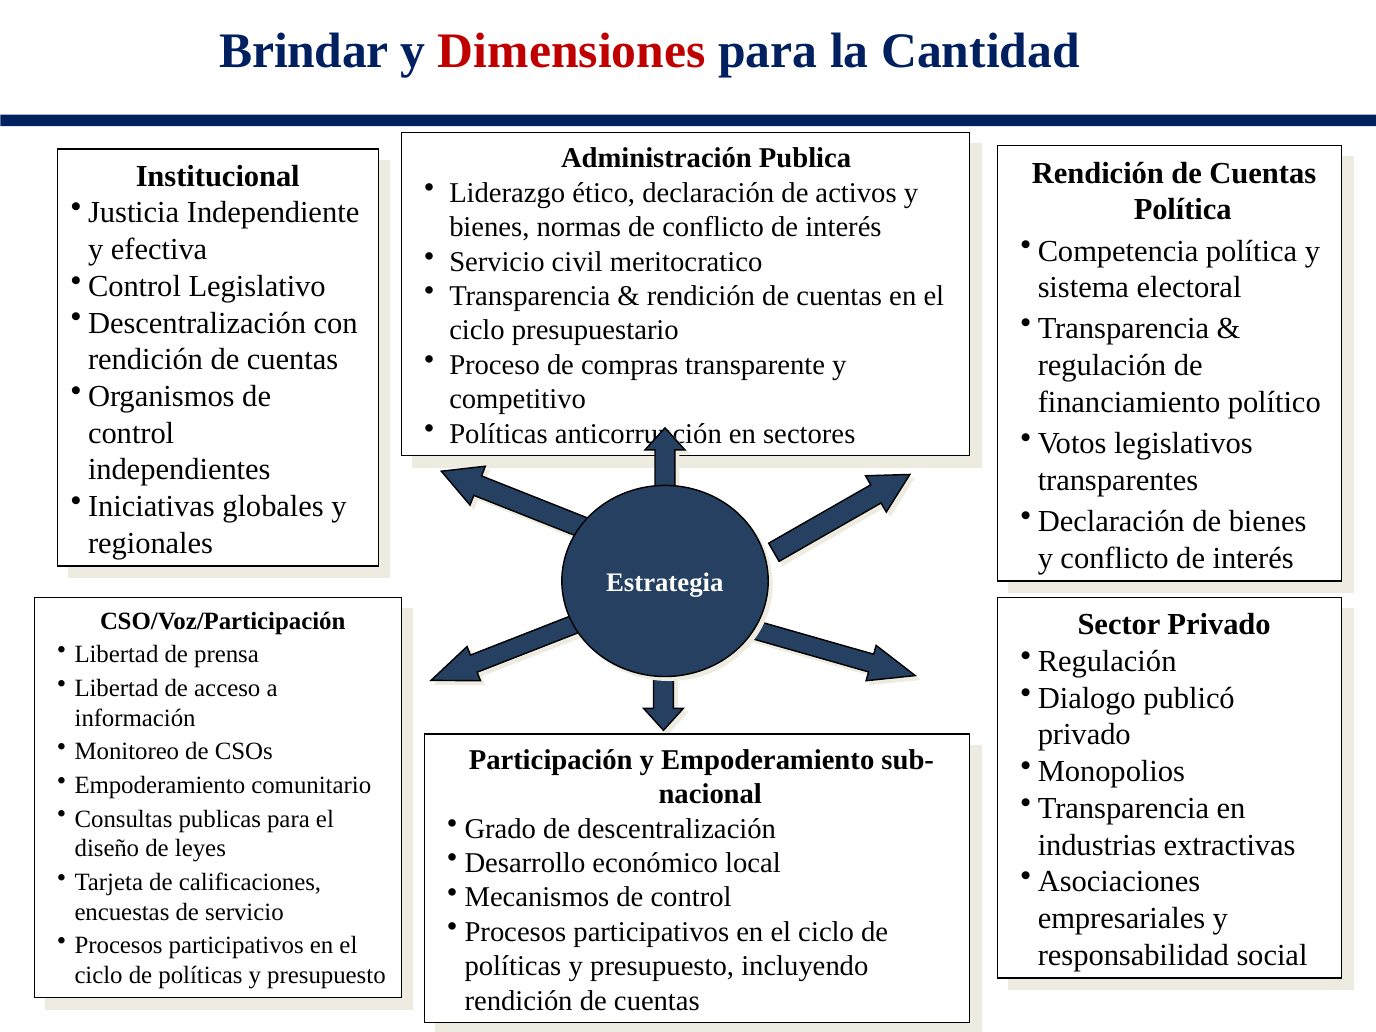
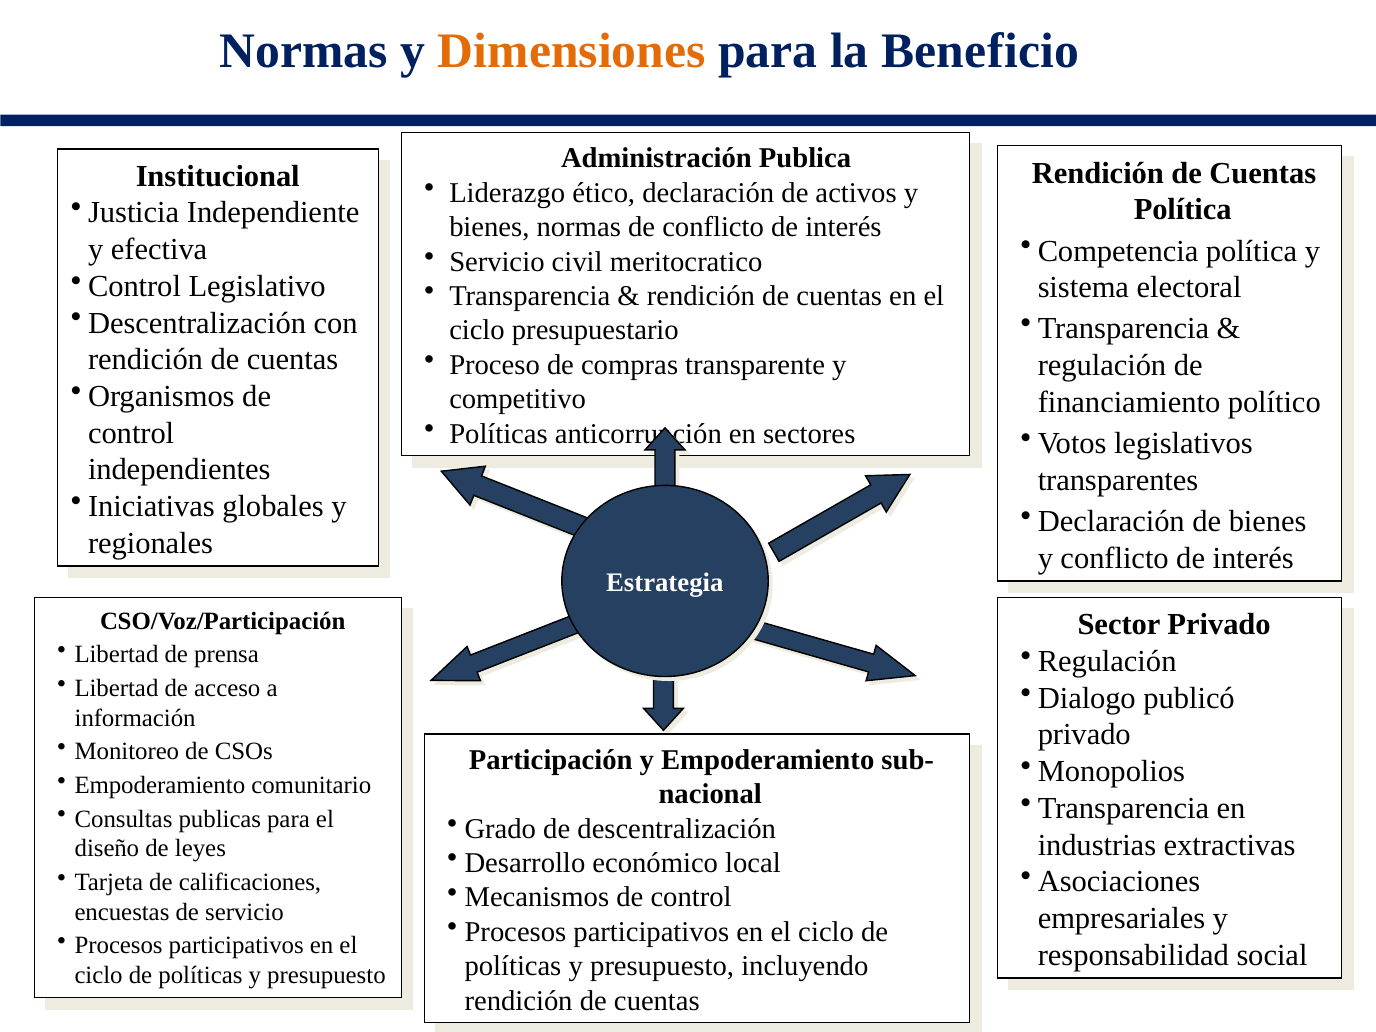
Brindar at (304, 51): Brindar -> Normas
Dimensiones colour: red -> orange
Cantidad: Cantidad -> Beneficio
